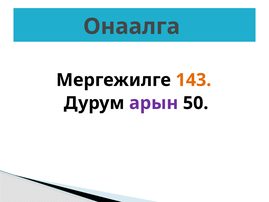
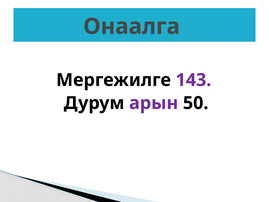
143 colour: orange -> purple
